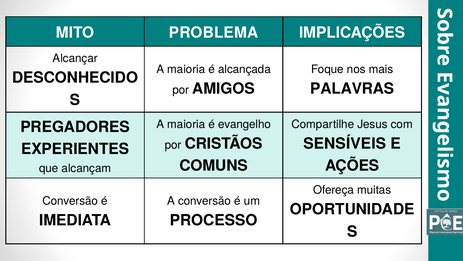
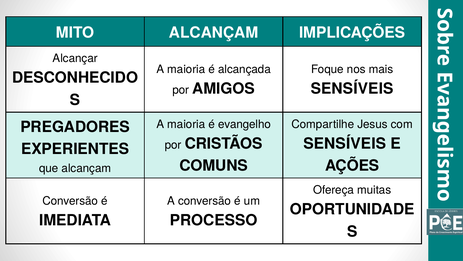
MITO PROBLEMA: PROBLEMA -> ALCANÇAM
PALAVRAS at (352, 89): PALAVRAS -> SENSÍVEIS
